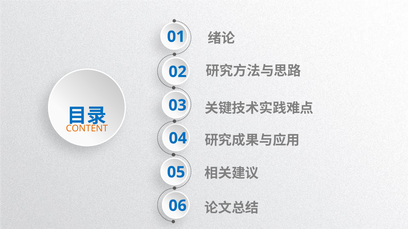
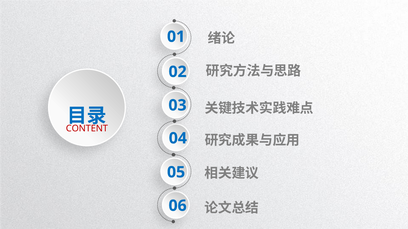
CONTENT colour: orange -> red
